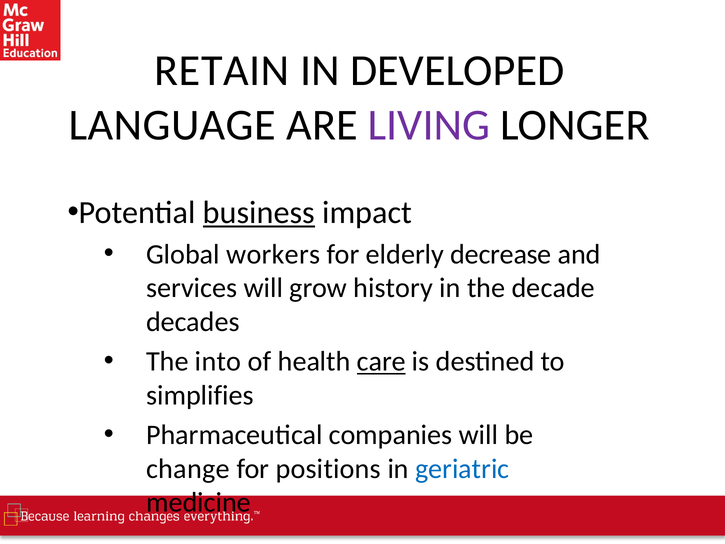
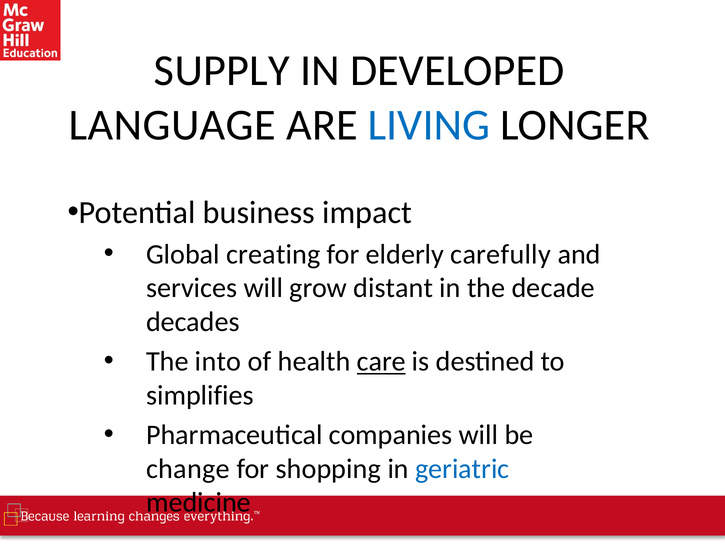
RETAIN: RETAIN -> SUPPLY
LIVING colour: purple -> blue
business underline: present -> none
workers: workers -> creating
decrease: decrease -> carefully
history: history -> distant
positions: positions -> shopping
